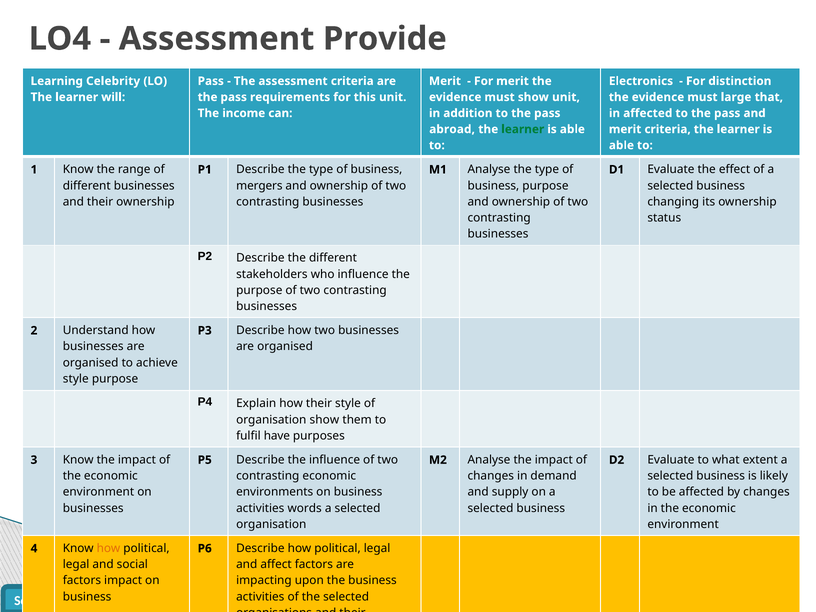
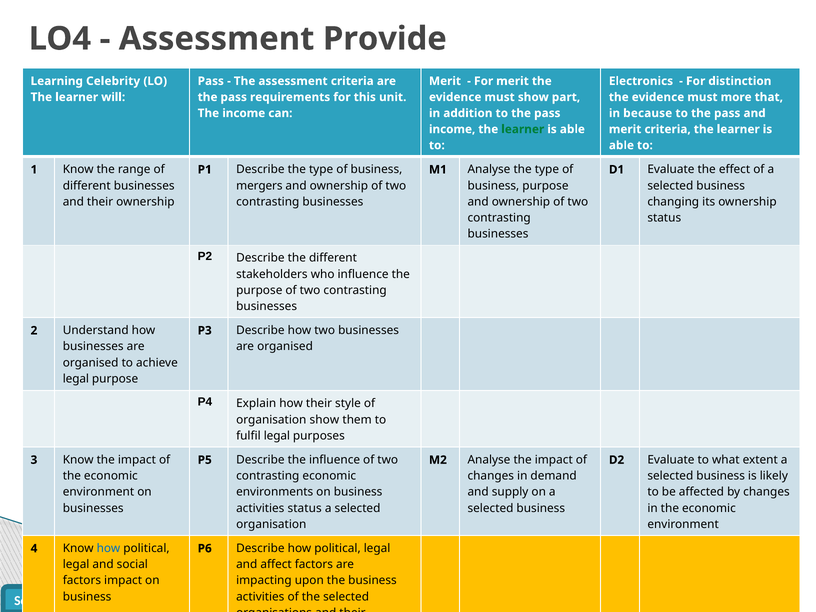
show unit: unit -> part
large: large -> more
in affected: affected -> because
abroad at (452, 129): abroad -> income
style at (76, 379): style -> legal
fulfil have: have -> legal
activities words: words -> status
how at (108, 548) colour: orange -> blue
